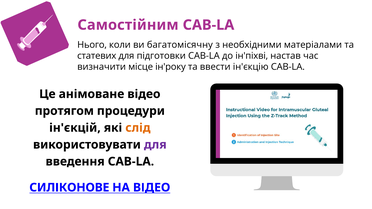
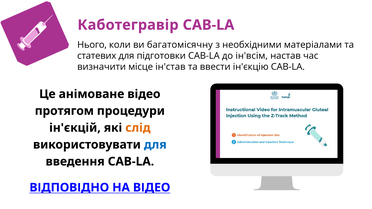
Самостійним: Самостійним -> Каботегравір
ін'піхві: ін'піхві -> ін'всім
ін'року: ін'року -> ін'став
для at (155, 145) colour: purple -> blue
СИЛІКОНОВЕ: СИЛІКОНОВЕ -> ВІДПОВІДНО
